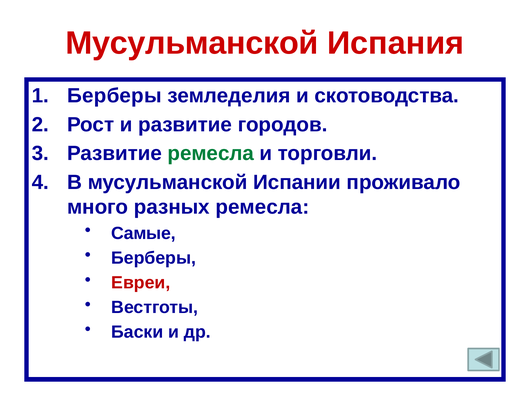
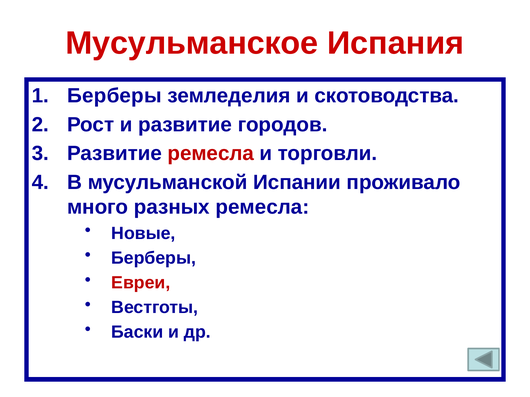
Мусульманской at (192, 43): Мусульманской -> Мусульманское
ремесла at (211, 154) colour: green -> red
Самые: Самые -> Новые
